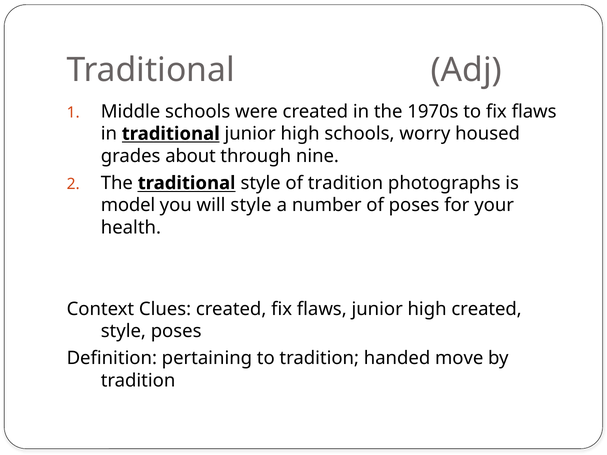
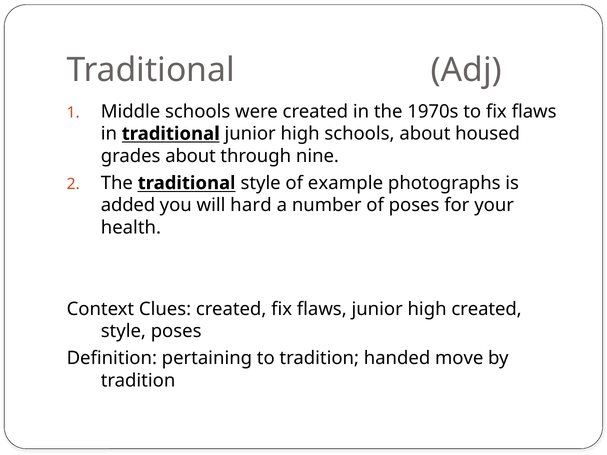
schools worry: worry -> about
of tradition: tradition -> example
model: model -> added
will style: style -> hard
